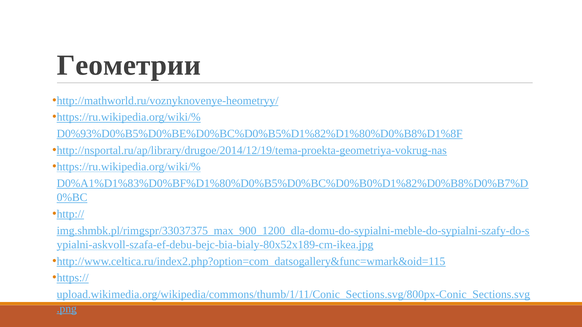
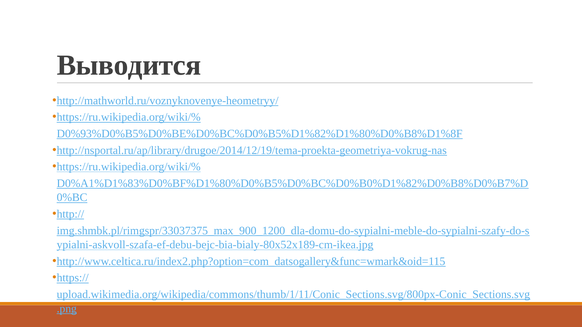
Геометрии: Геометрии -> Выводится
